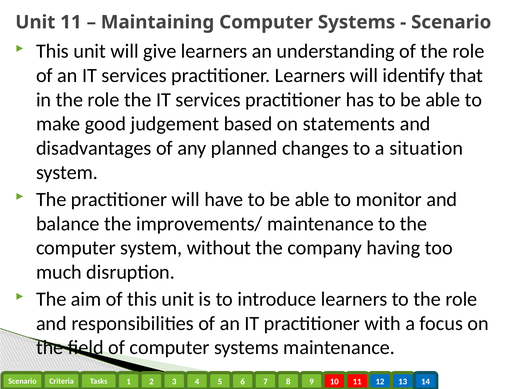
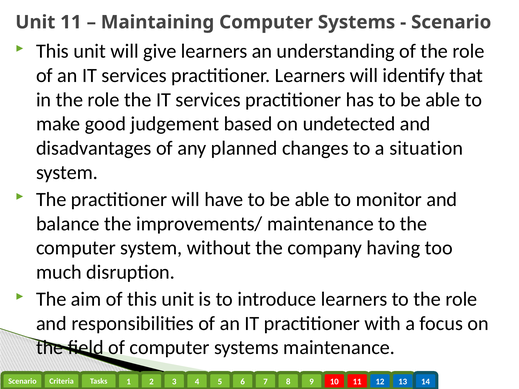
statements: statements -> undetected
